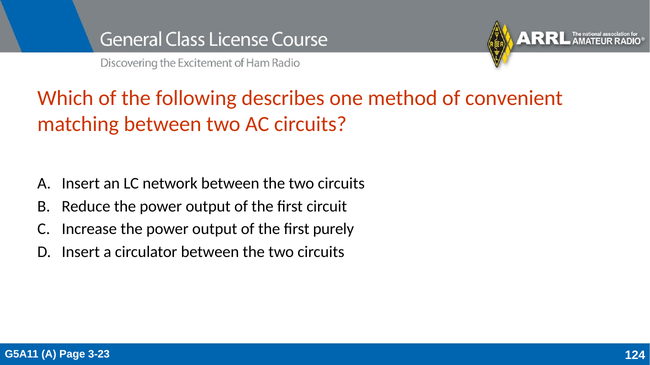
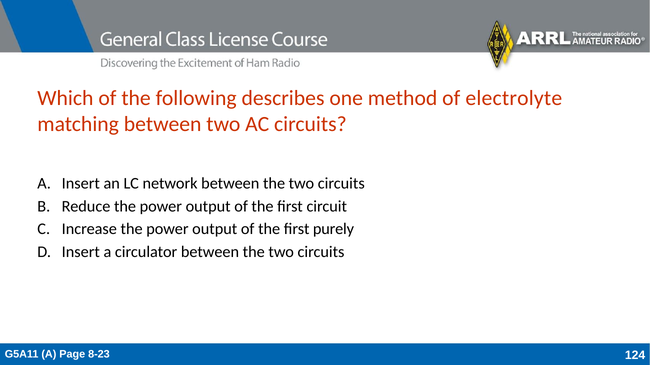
convenient: convenient -> electrolyte
3-23: 3-23 -> 8-23
